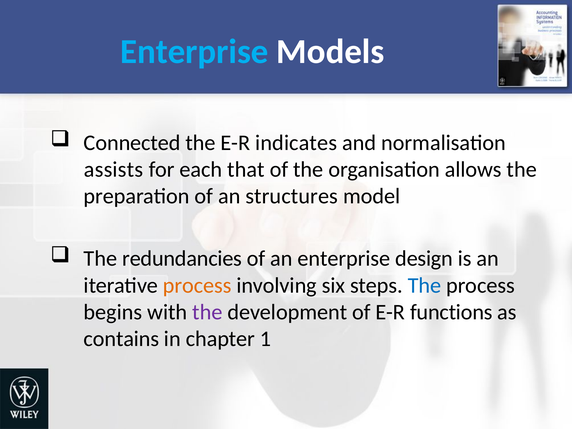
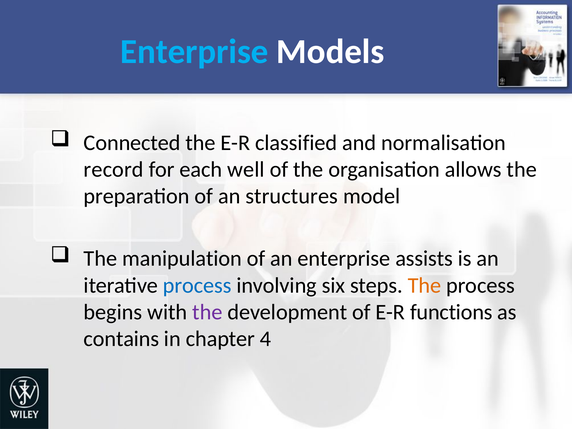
indicates: indicates -> classified
assists: assists -> record
that: that -> well
redundancies: redundancies -> manipulation
design: design -> assists
process at (197, 285) colour: orange -> blue
The at (425, 285) colour: blue -> orange
1: 1 -> 4
